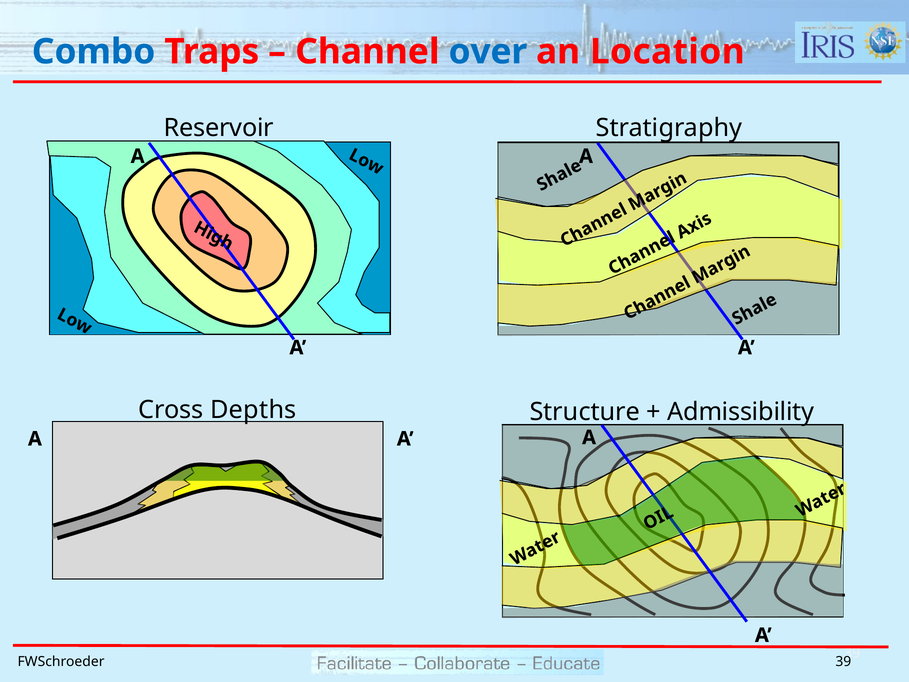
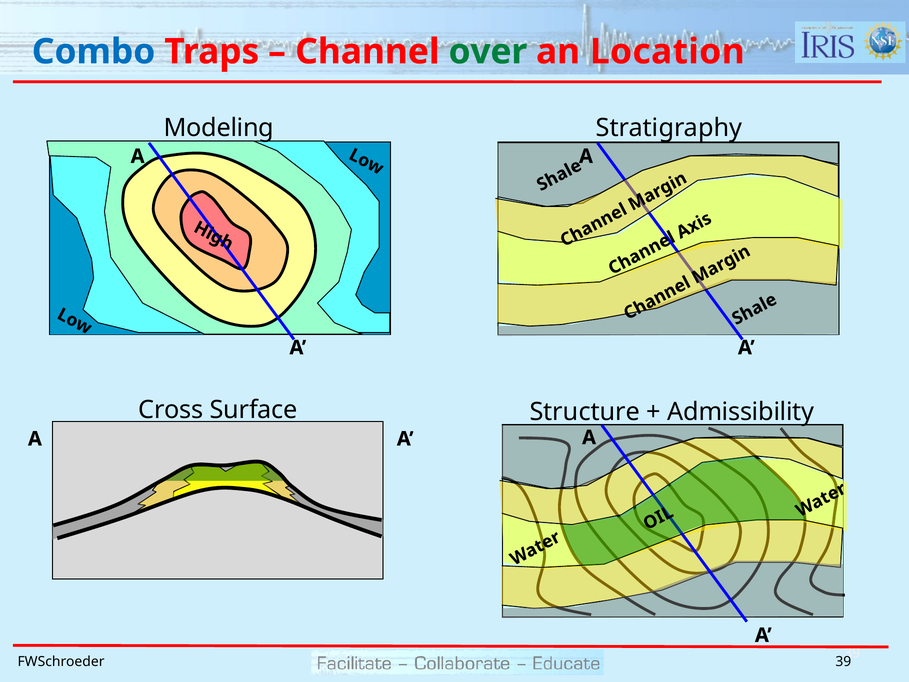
over colour: blue -> green
Reservoir: Reservoir -> Modeling
Depths: Depths -> Surface
